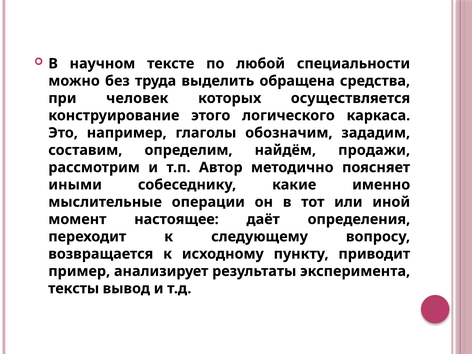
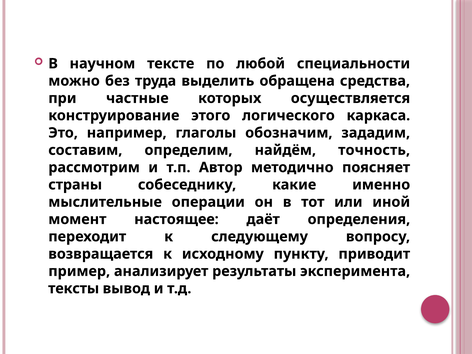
человек: человек -> частные
продажи: продажи -> точность
иными: иными -> страны
